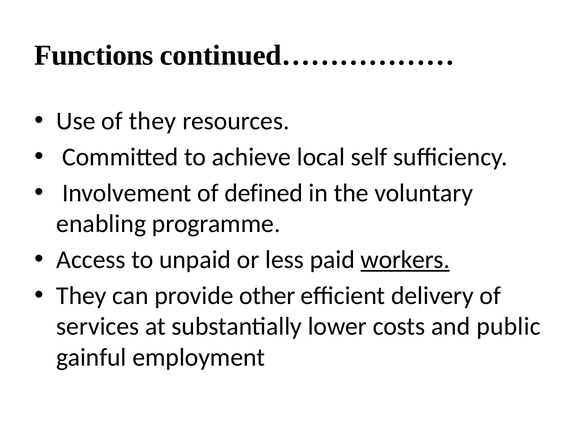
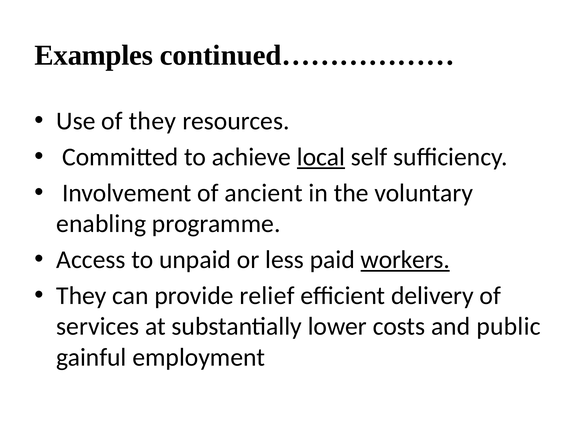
Functions: Functions -> Examples
local underline: none -> present
defined: defined -> ancient
other: other -> relief
